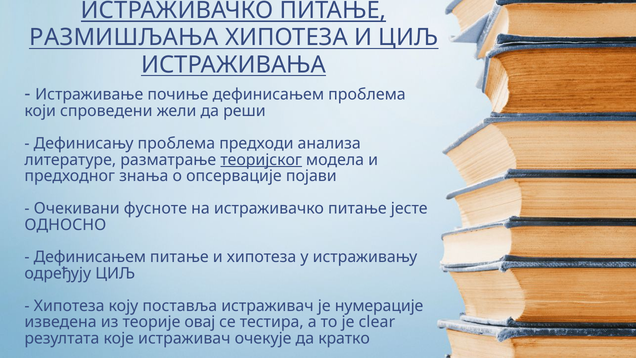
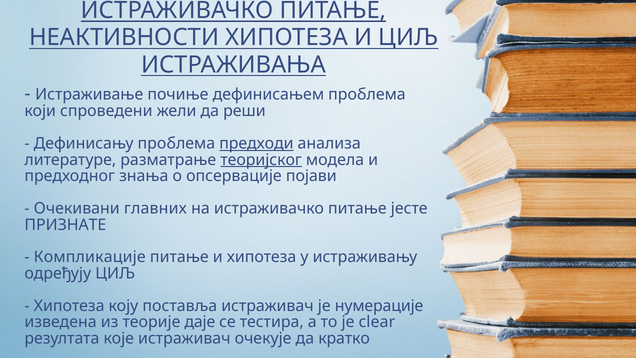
РАЗМИШЉАЊА: РАЗМИШЉАЊА -> НЕАКТИВНОСТИ
предходи underline: none -> present
фусноте: фусноте -> главних
ОДНОСНО: ОДНОСНО -> ПРИЗНАТЕ
Дефинисањем at (90, 257): Дефинисањем -> Компликације
овај: овај -> даје
